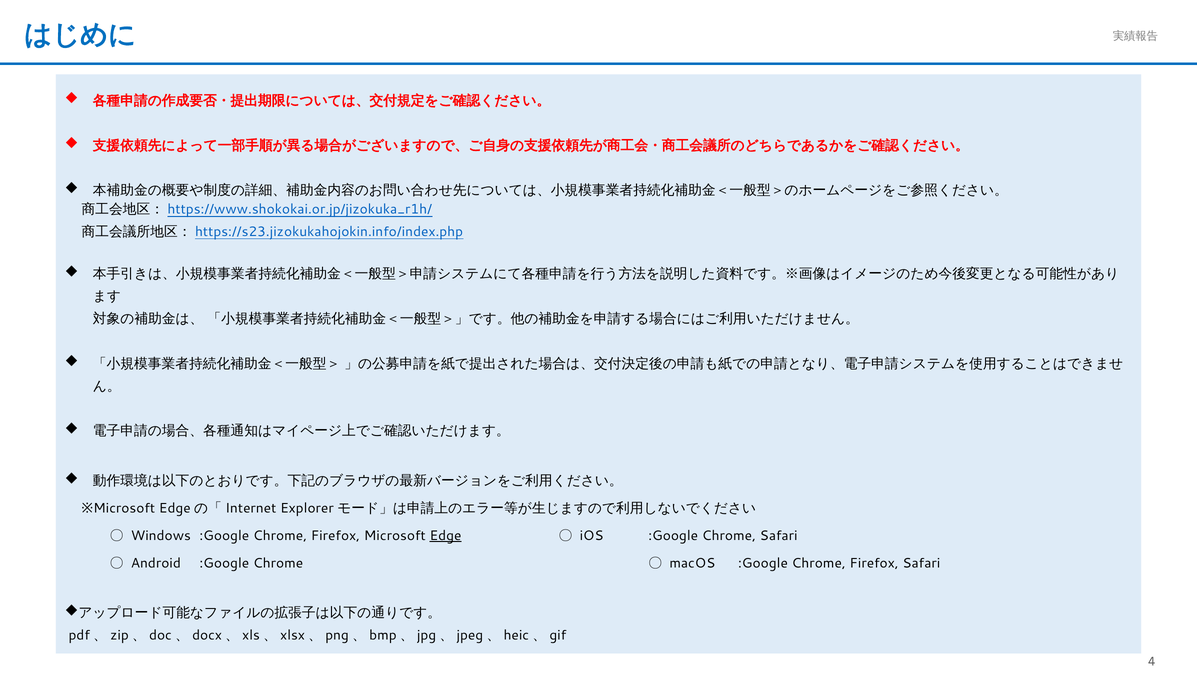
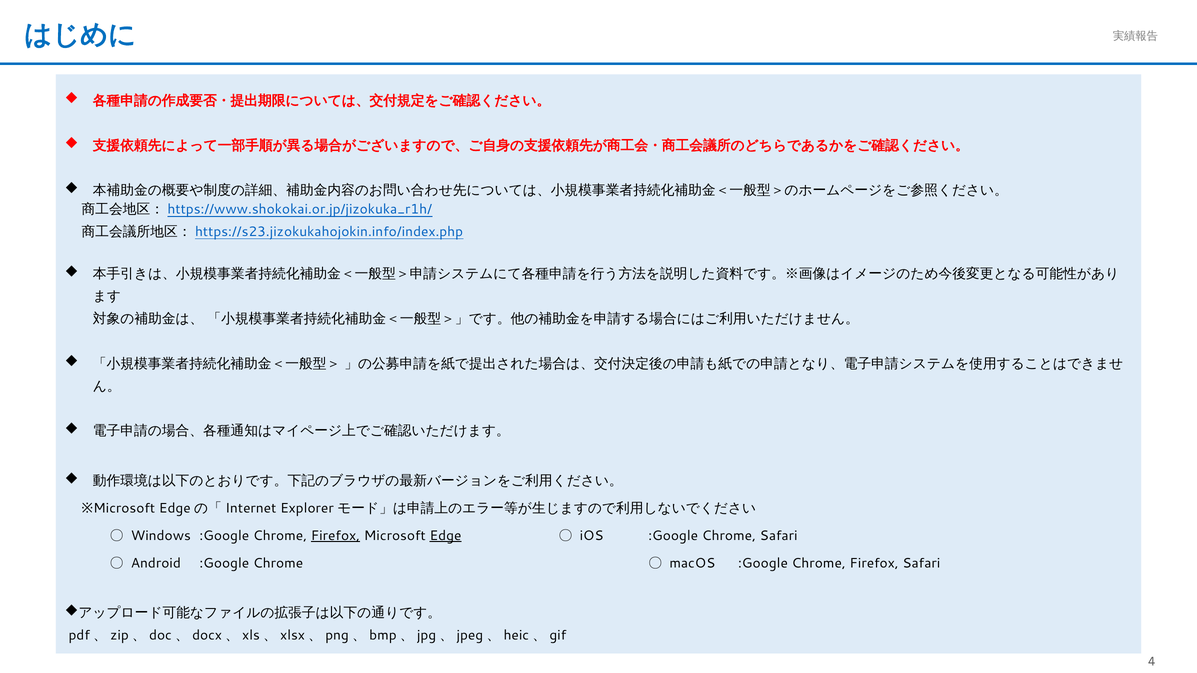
Firefox at (335, 536) underline: none -> present
